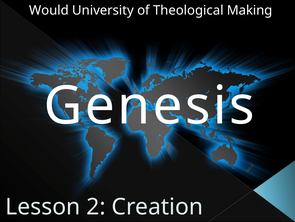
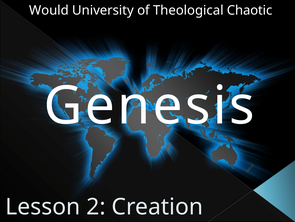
Making: Making -> Chaotic
